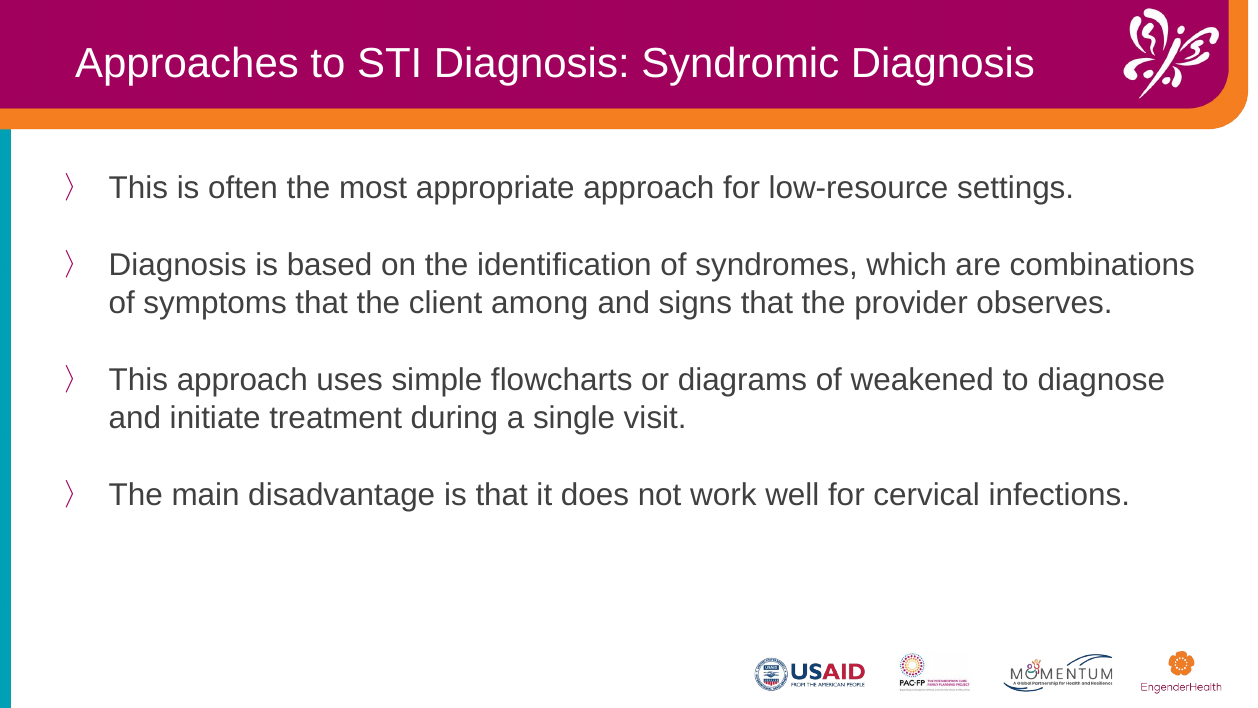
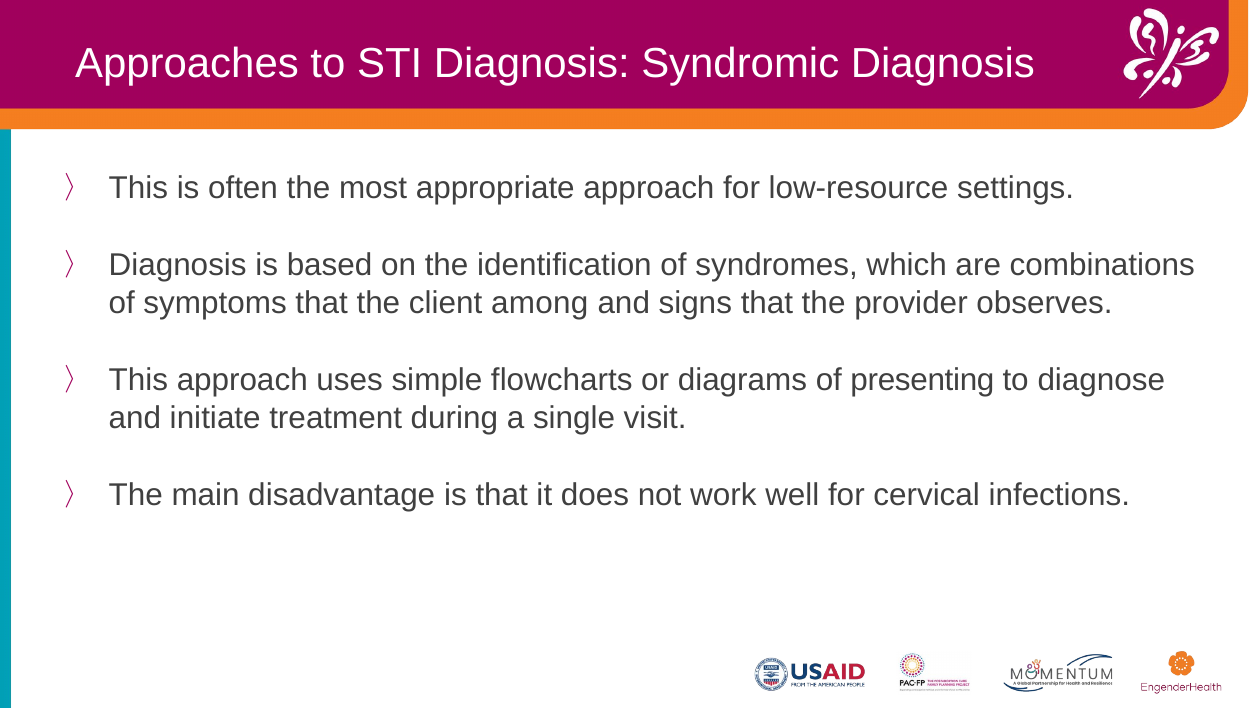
weakened: weakened -> presenting
